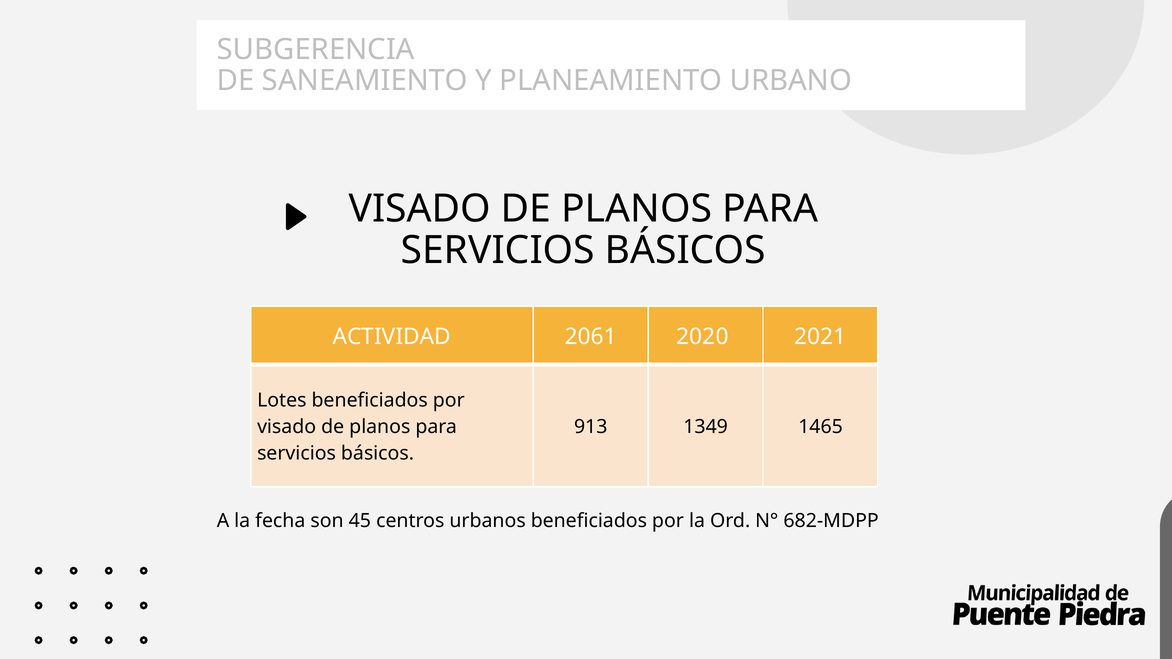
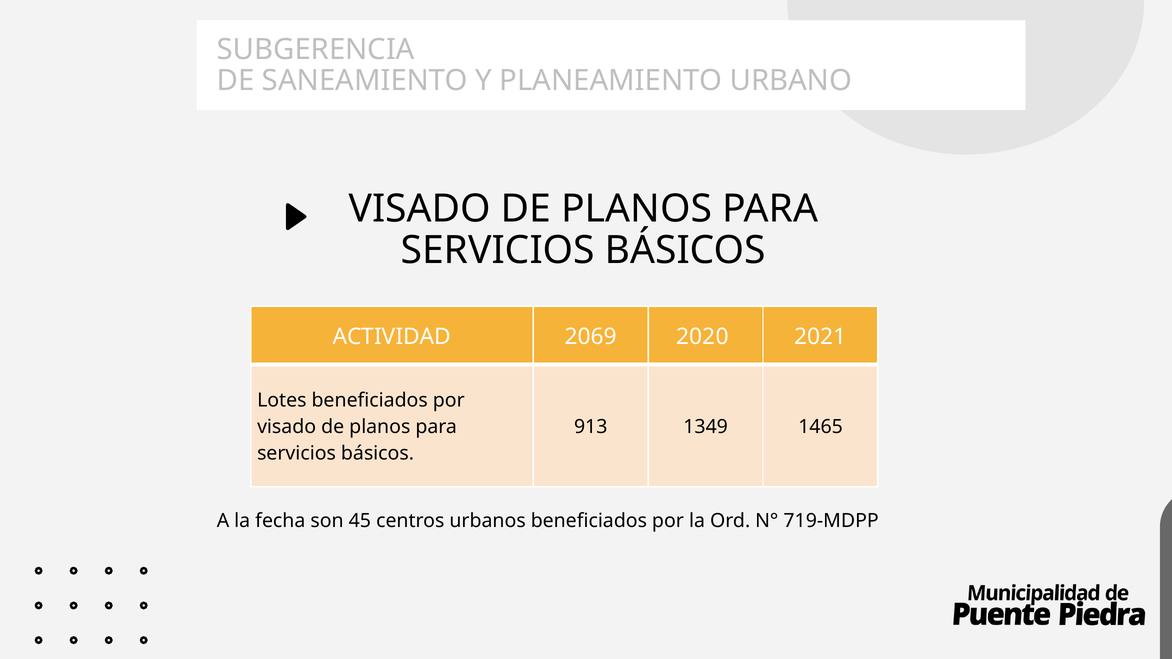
2061: 2061 -> 2069
682-MDPP: 682-MDPP -> 719-MDPP
